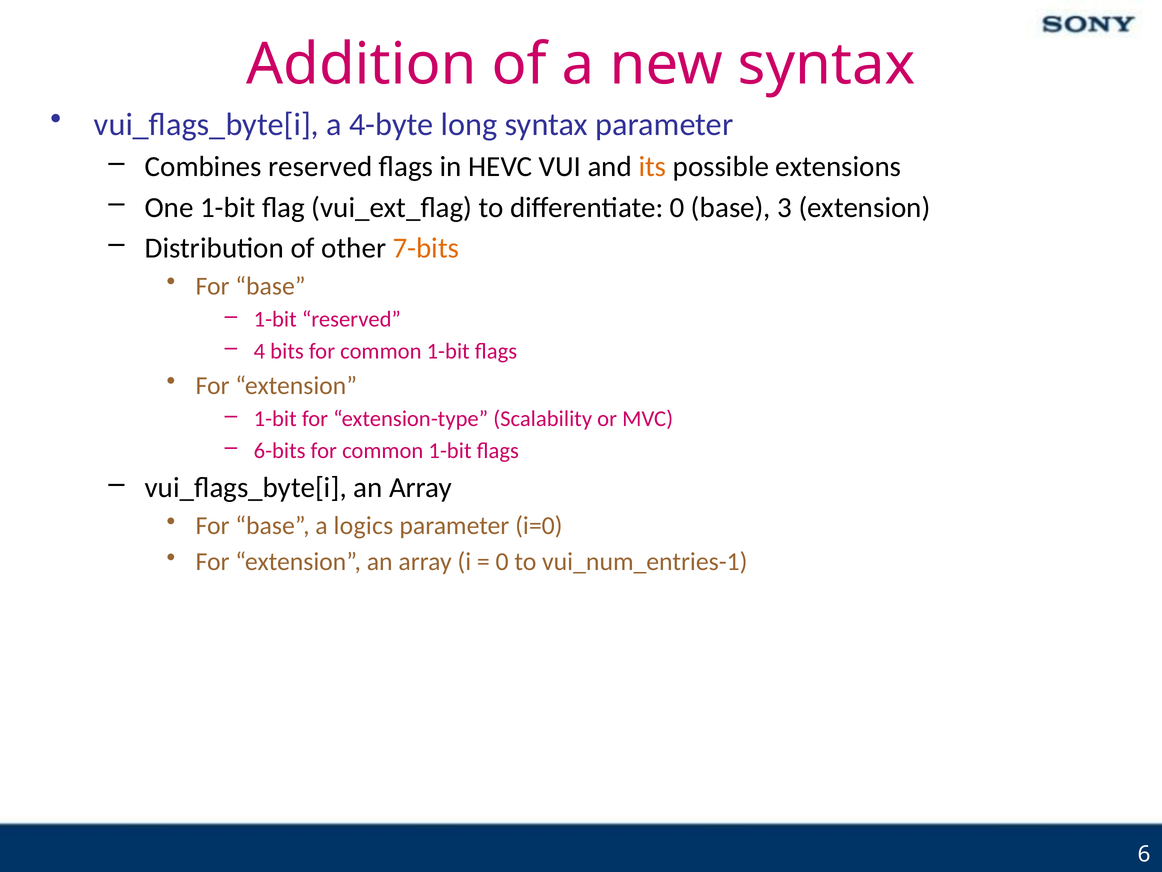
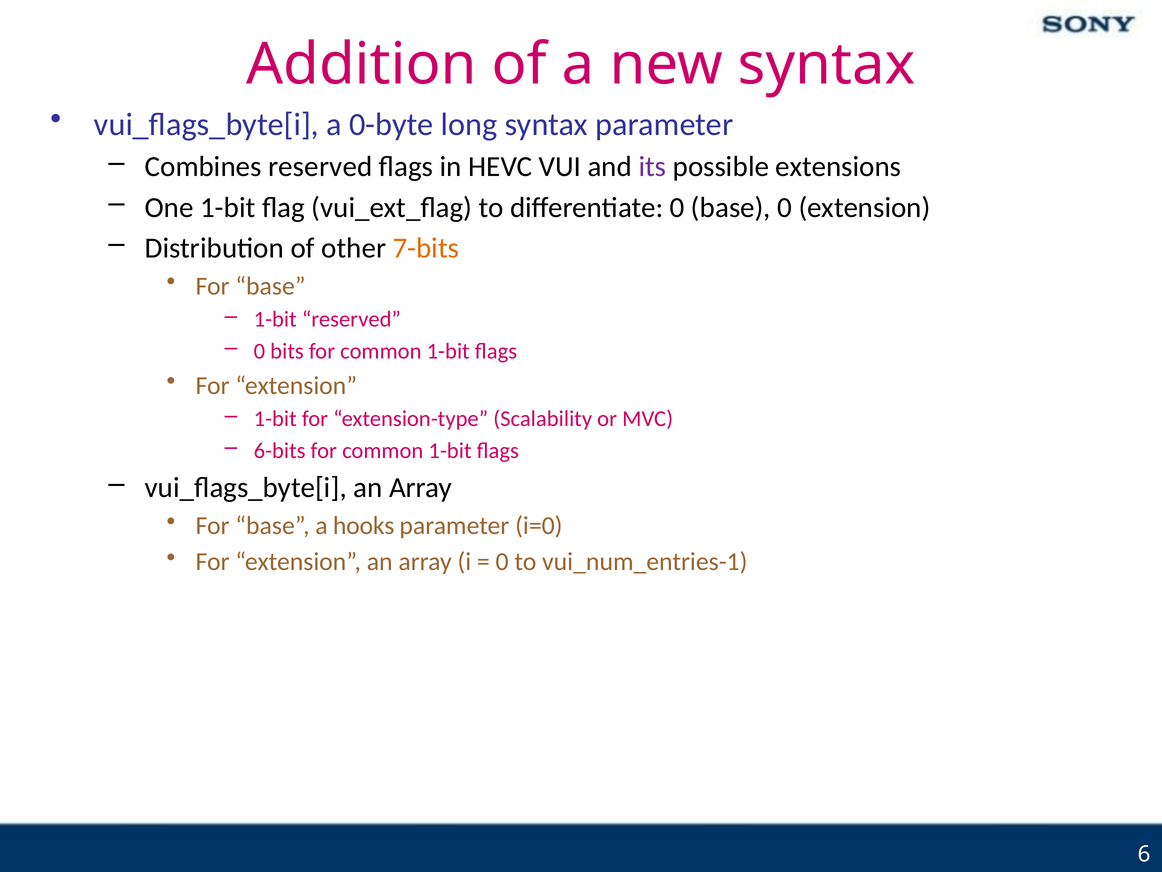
4-byte: 4-byte -> 0-byte
its colour: orange -> purple
base 3: 3 -> 0
4 at (259, 351): 4 -> 0
logics: logics -> hooks
